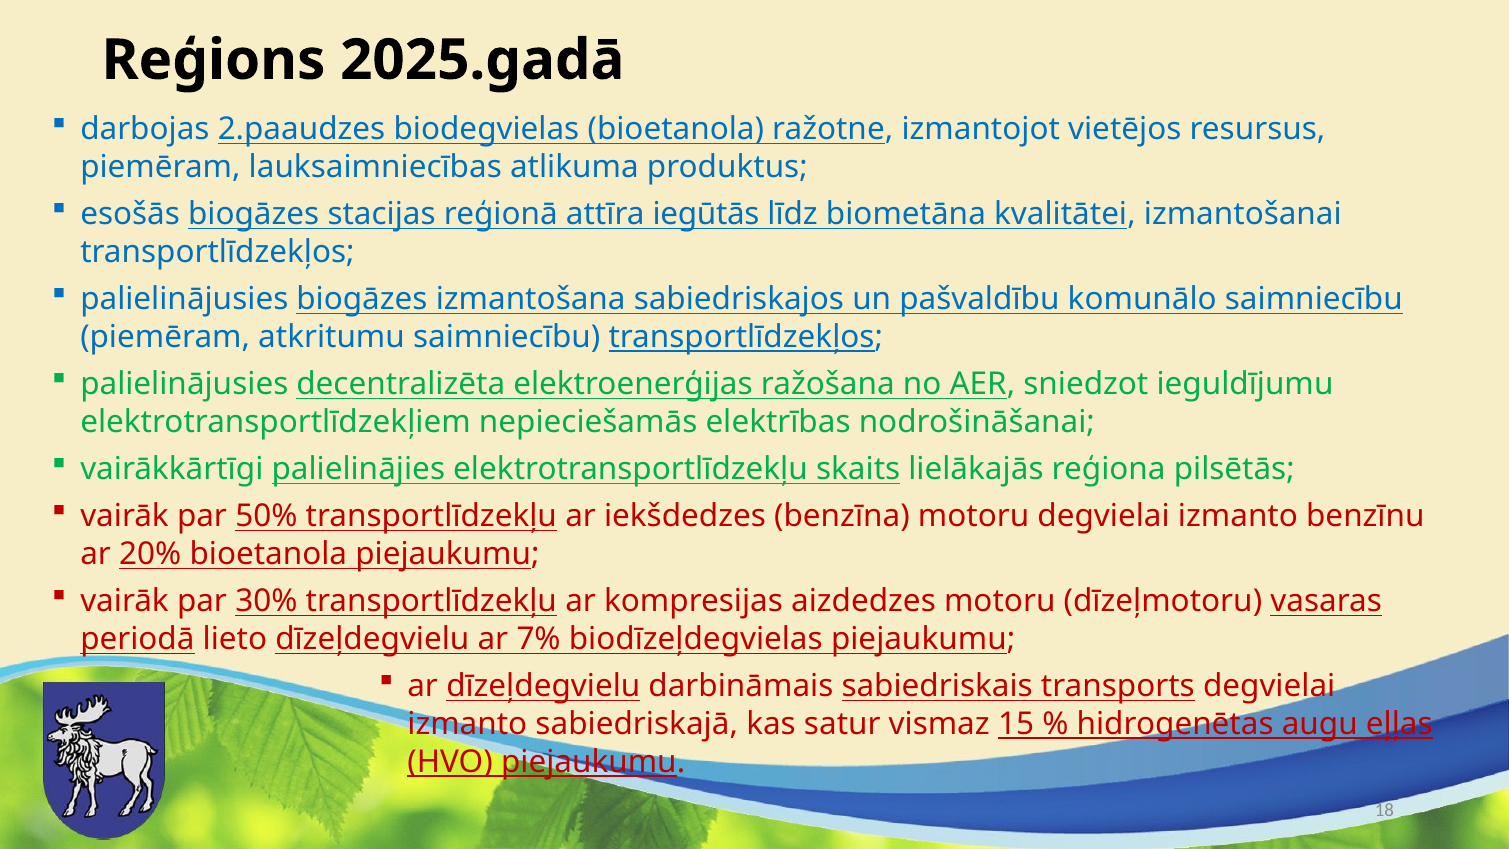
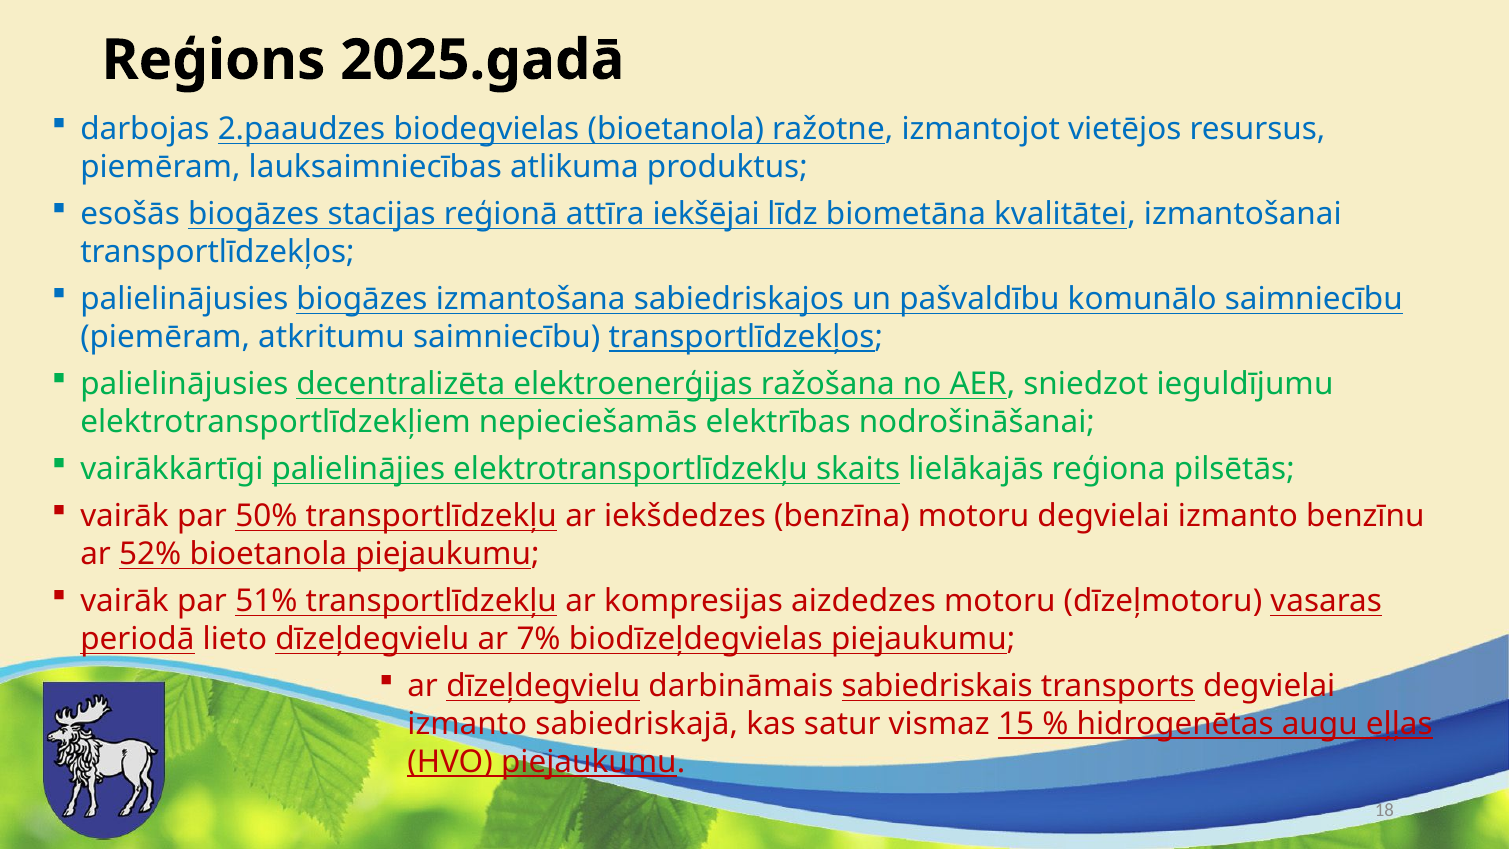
iegūtās: iegūtās -> iekšējai
20%: 20% -> 52%
30%: 30% -> 51%
